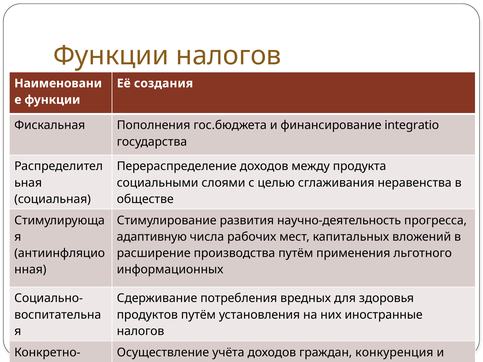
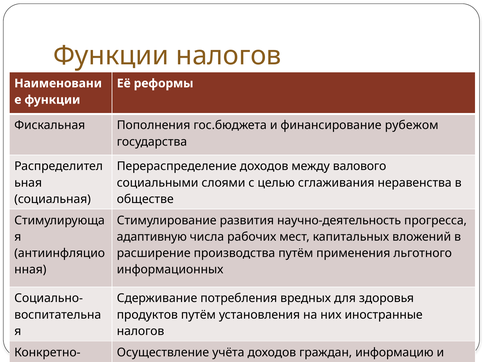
создания: создания -> реформы
integratio: integratio -> рубежом
продукта: продукта -> валового
конкуренция: конкуренция -> информацию
